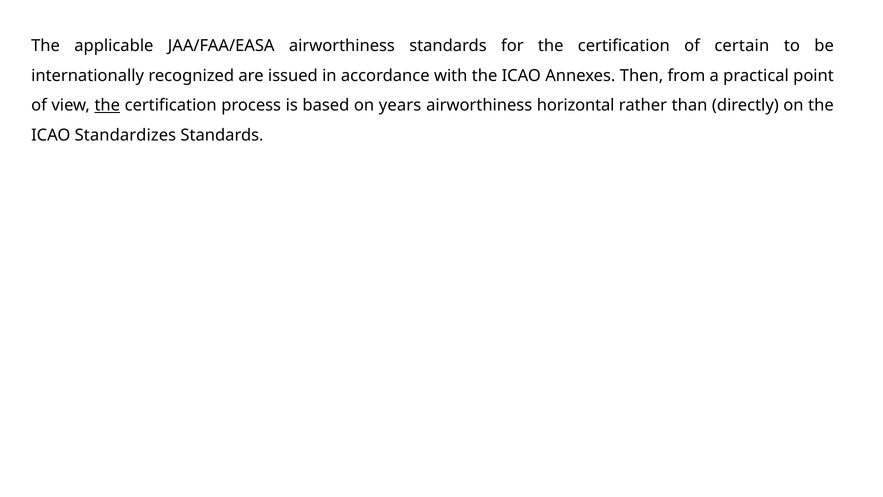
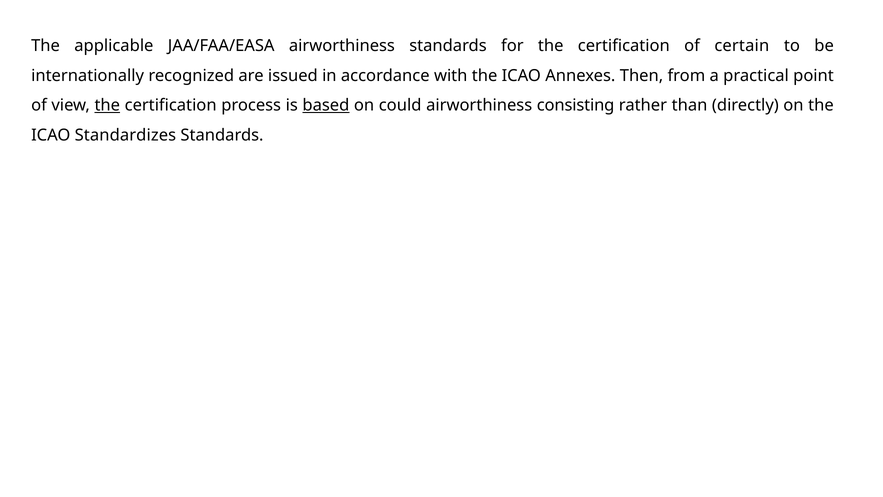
based underline: none -> present
years: years -> could
horizontal: horizontal -> consisting
